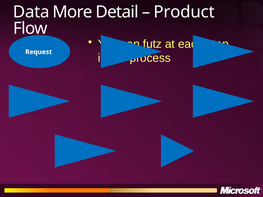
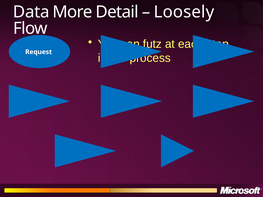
Product: Product -> Loosely
